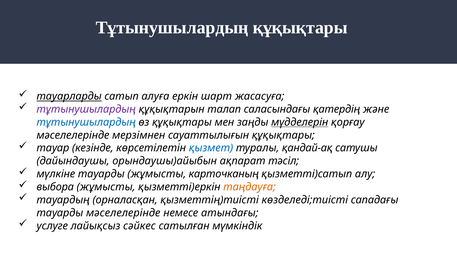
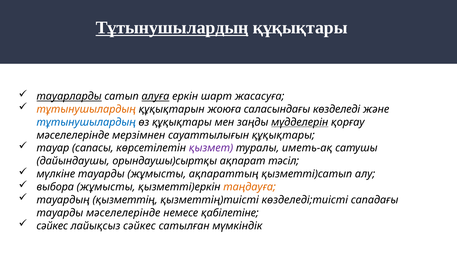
Тұтынушылардың at (172, 28) underline: none -> present
алуға underline: none -> present
тұтынушылардың at (86, 109) colour: purple -> orange
талап: талап -> жоюға
қатердің: қатердің -> көзделеді
кезінде: кезінде -> сапасы
қызмет colour: blue -> purple
қандай-ақ: қандай-ақ -> иметь-ақ
орындаушы)айыбын: орындаушы)айыбын -> орындаушы)сыртқы
карточканың: карточканың -> ақпараттың
орналасқан: орналасқан -> қызметтің
атындағы: атындағы -> қабілетіне
услуге at (52, 226): услуге -> сәйкес
